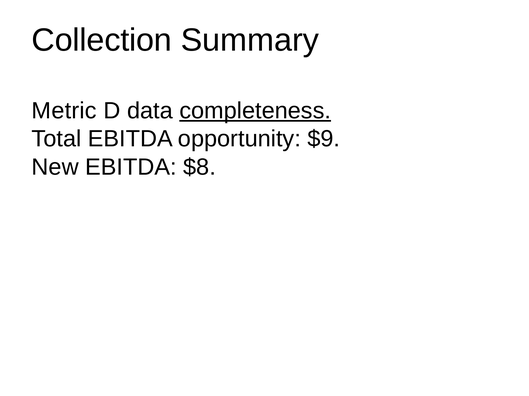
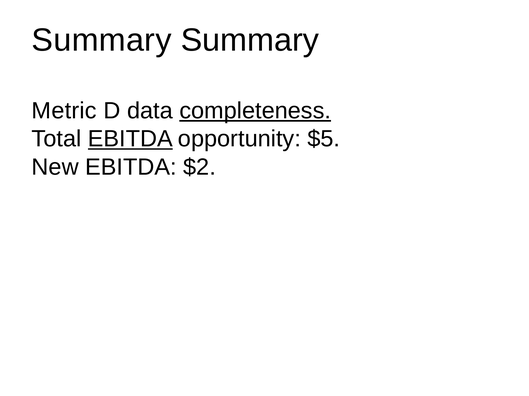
Collection at (102, 40): Collection -> Summary
EBITDA at (130, 139) underline: none -> present
$9: $9 -> $5
$8: $8 -> $2
